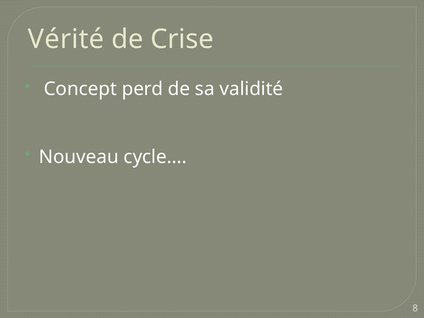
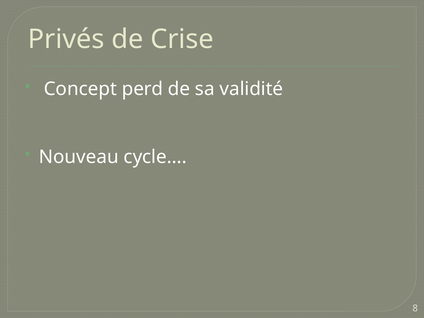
Vérité: Vérité -> Privés
